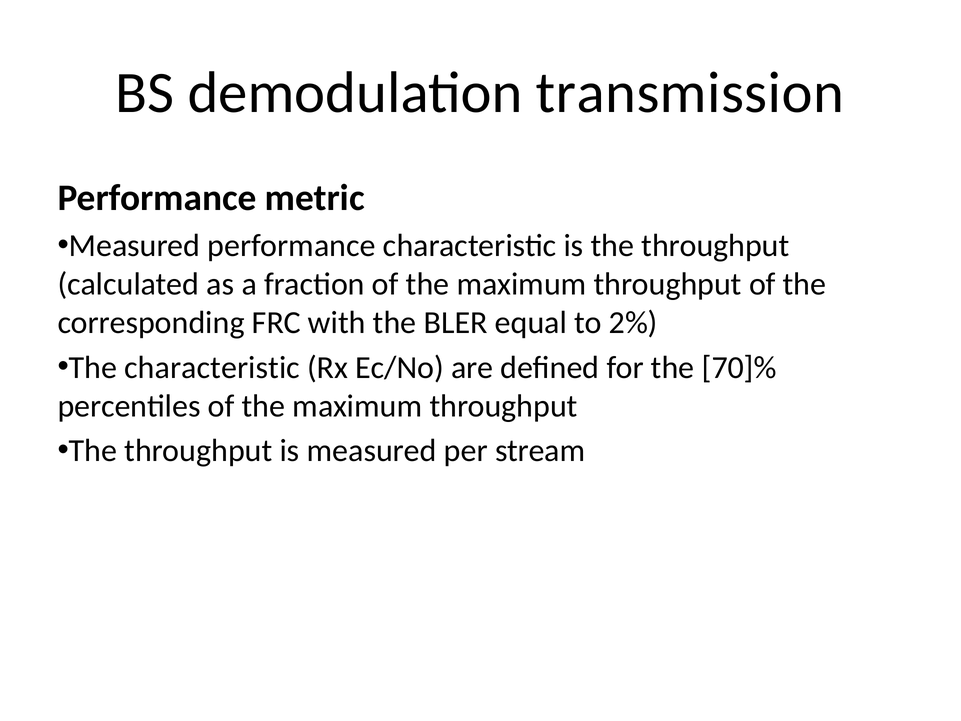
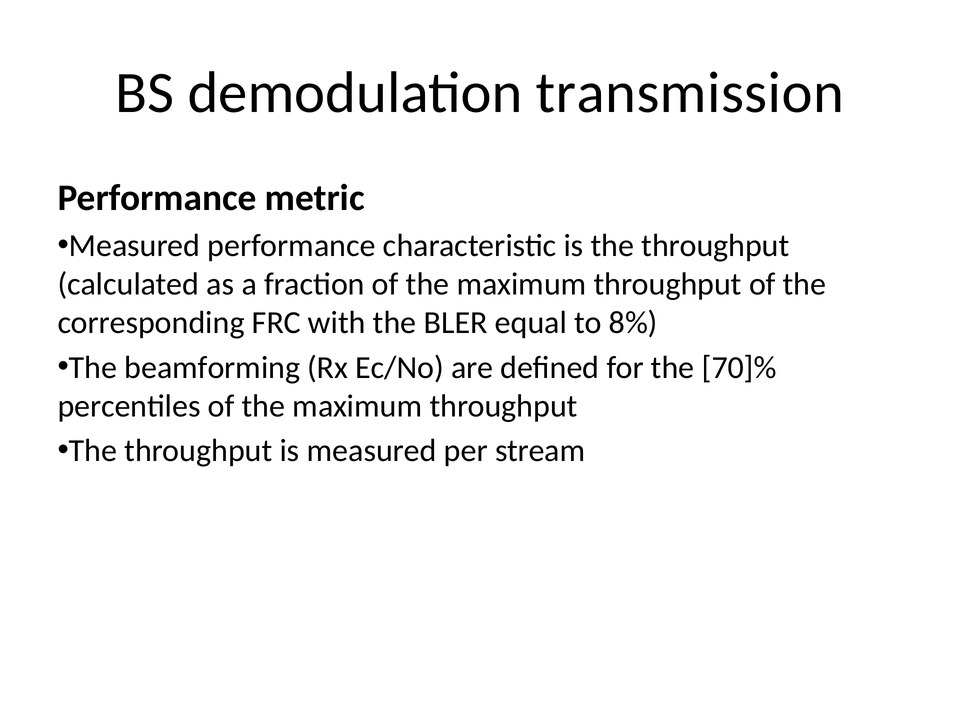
2%: 2% -> 8%
The characteristic: characteristic -> beamforming
